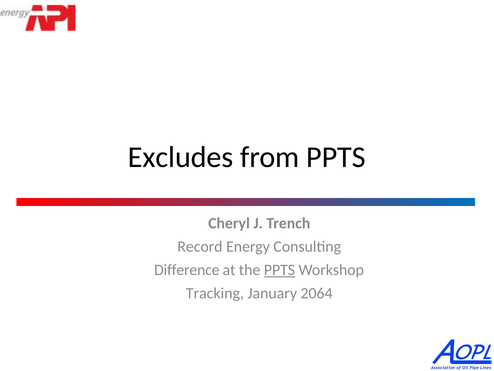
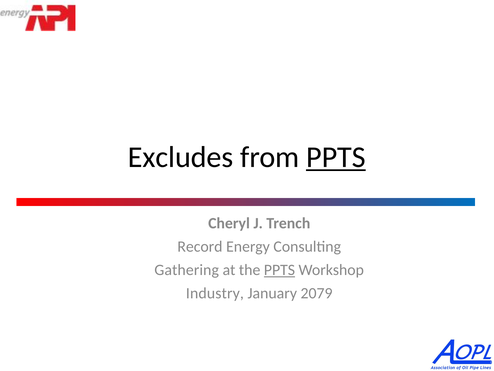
PPTS at (336, 157) underline: none -> present
Difference: Difference -> Gathering
Tracking: Tracking -> Industry
2064: 2064 -> 2079
